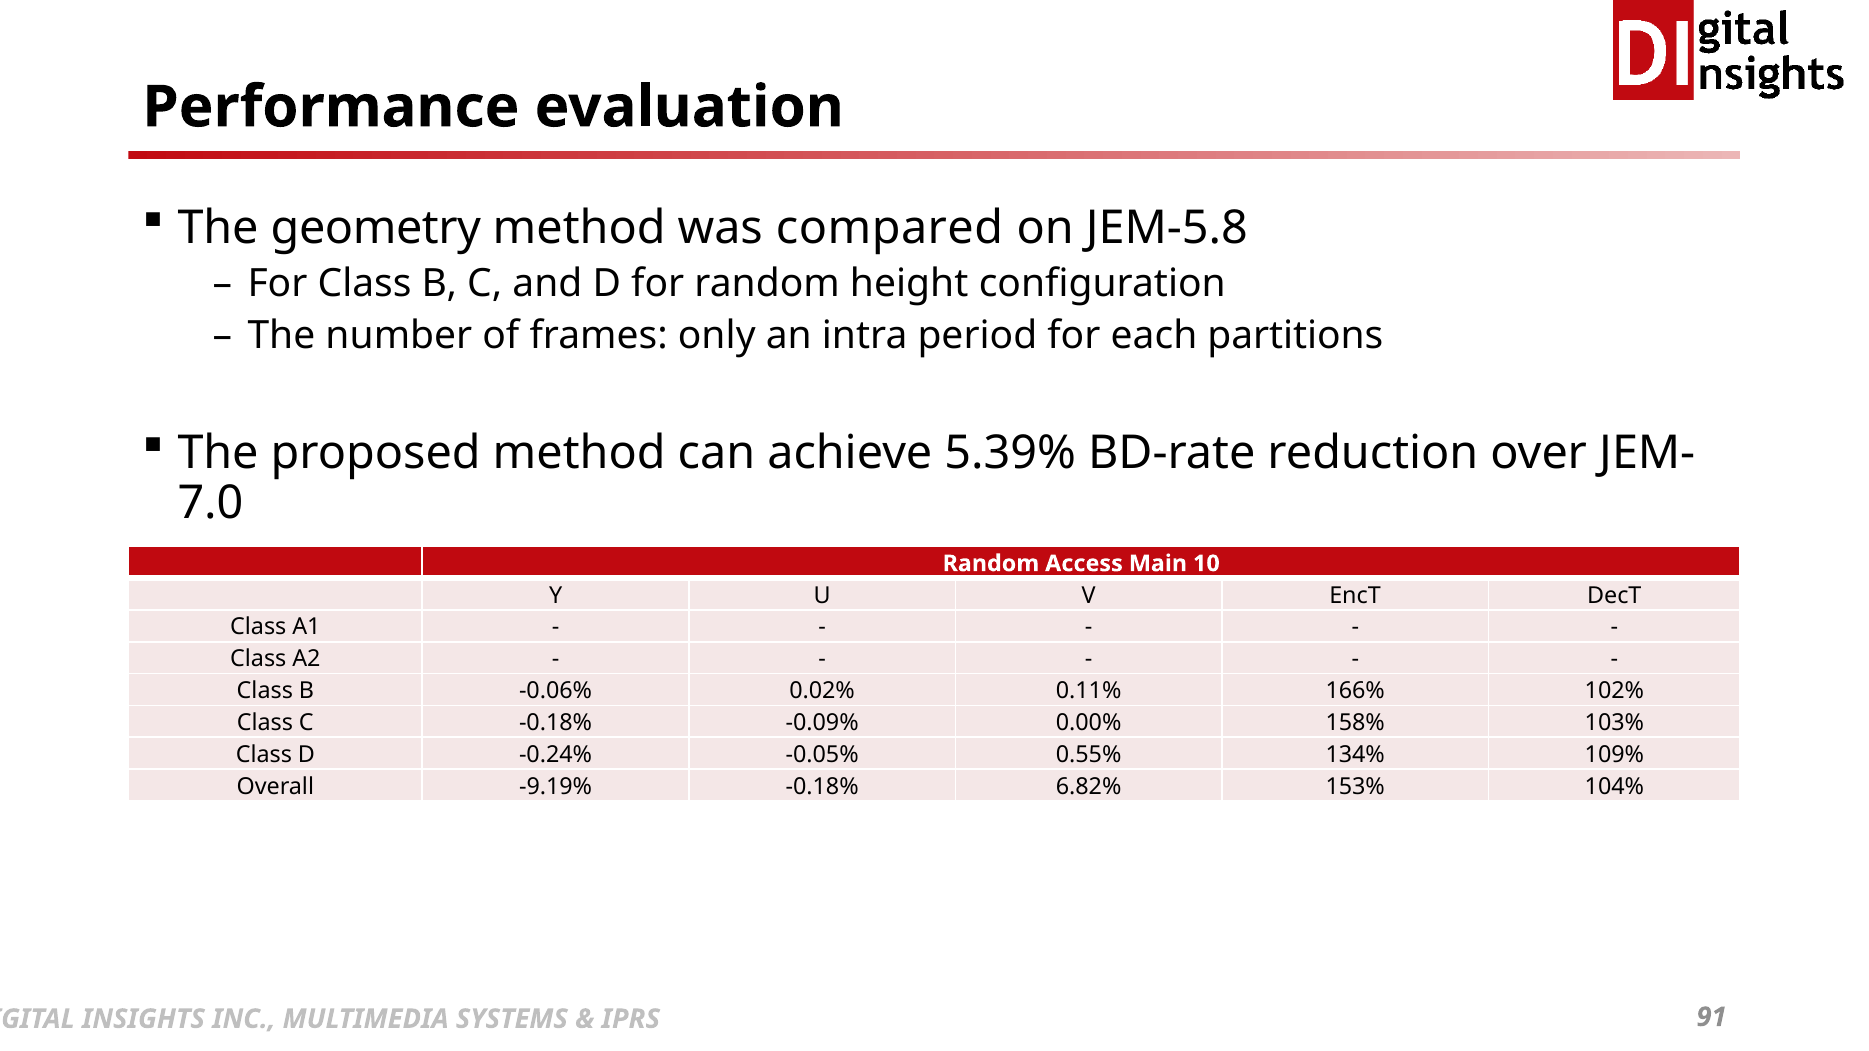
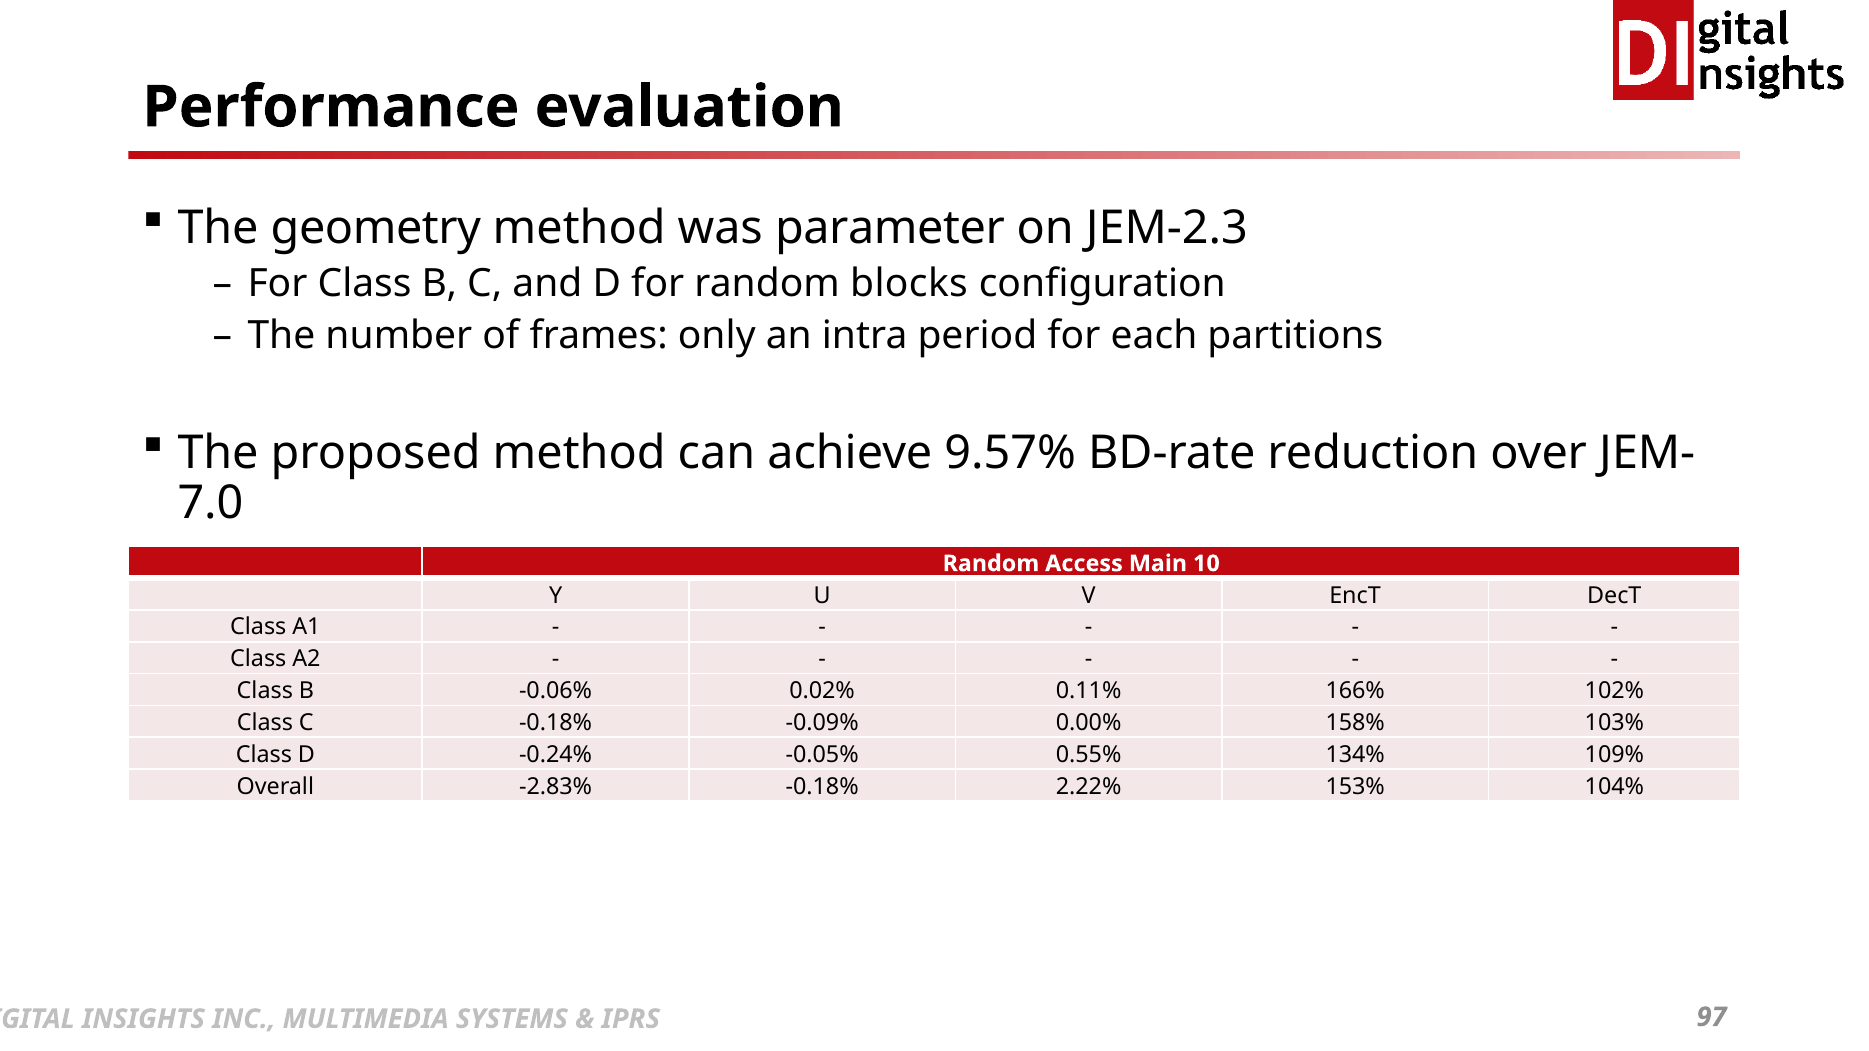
compared: compared -> parameter
JEM-5.8: JEM-5.8 -> JEM-2.3
height: height -> blocks
5.39%: 5.39% -> 9.57%
-9.19%: -9.19% -> -2.83%
6.82%: 6.82% -> 2.22%
91: 91 -> 97
